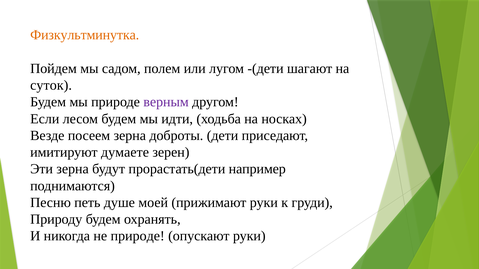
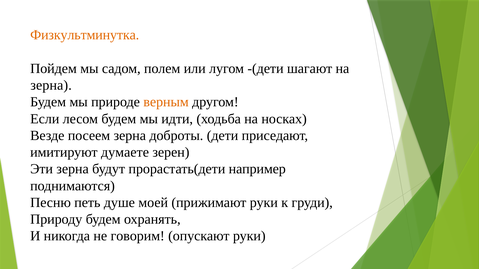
суток at (51, 85): суток -> зерна
верным colour: purple -> orange
не природе: природе -> говорим
